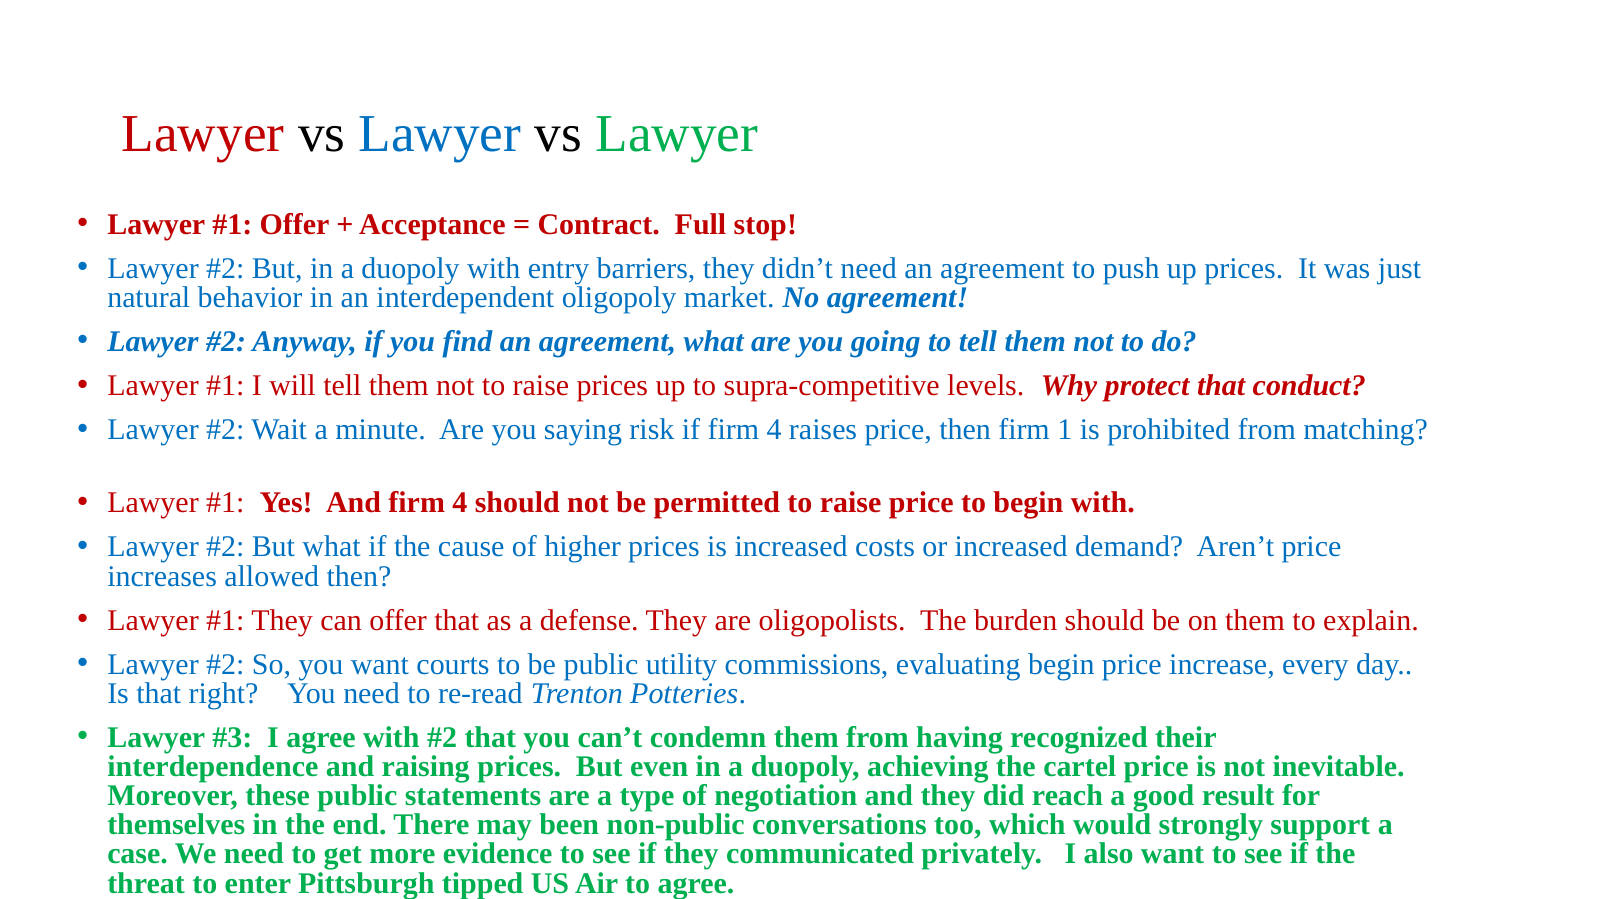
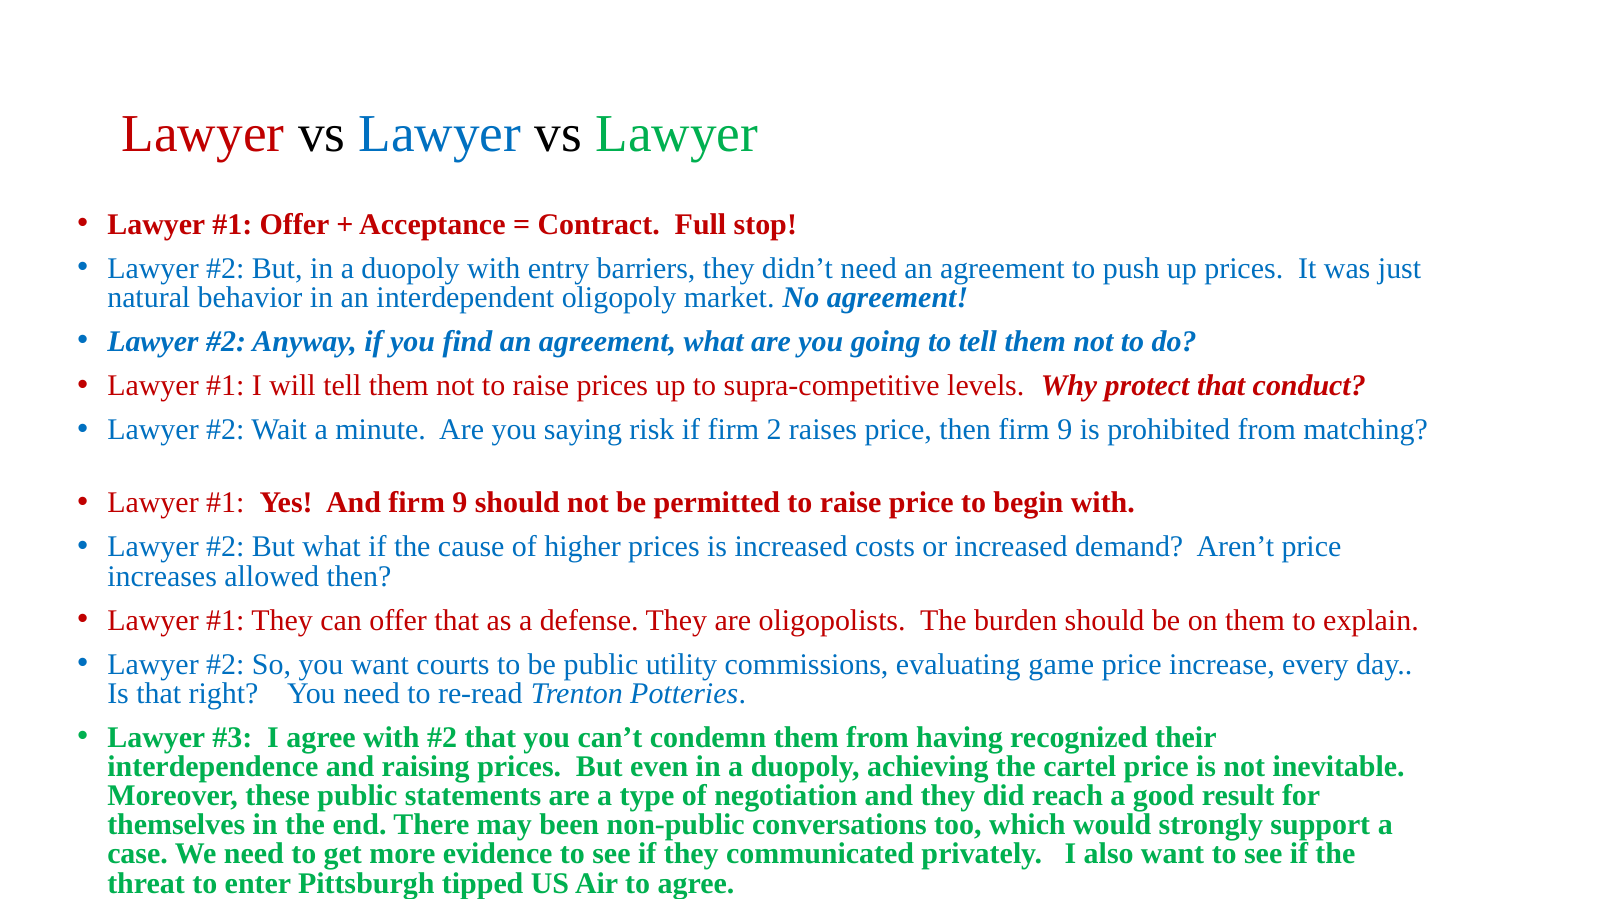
if firm 4: 4 -> 2
then firm 1: 1 -> 9
And firm 4: 4 -> 9
evaluating begin: begin -> game
